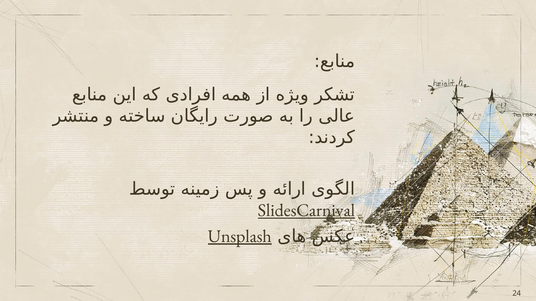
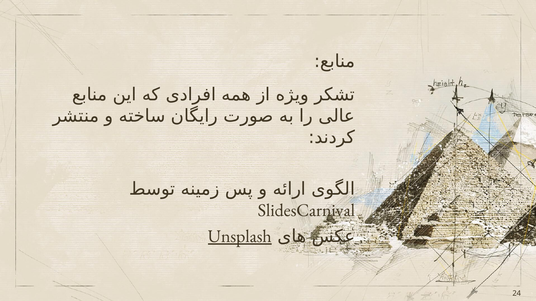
SlidesCarnival underline: present -> none
